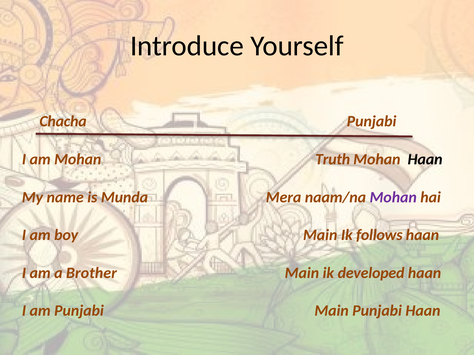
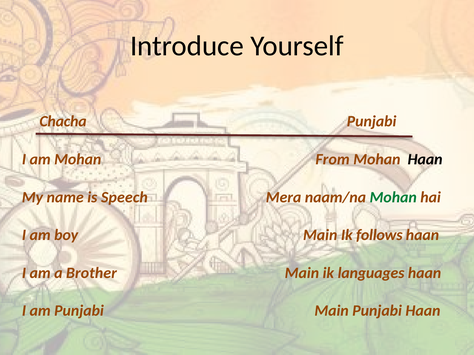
Truth: Truth -> From
Munda: Munda -> Speech
Mohan at (393, 197) colour: purple -> green
developed: developed -> languages
